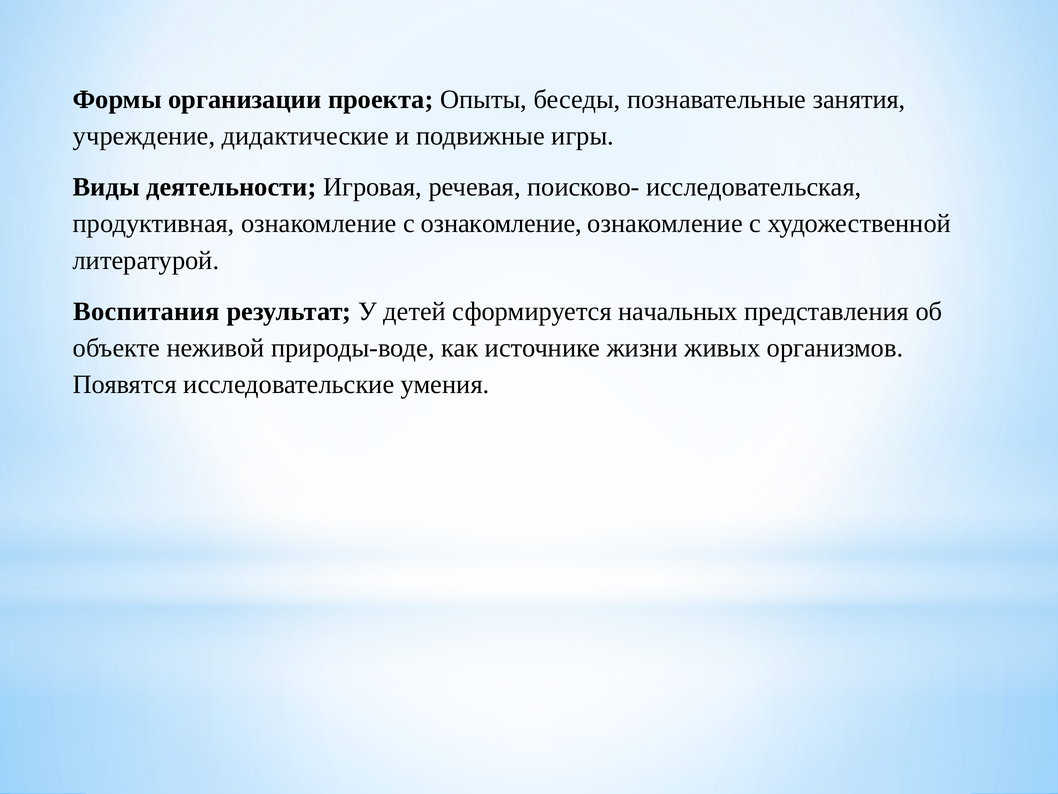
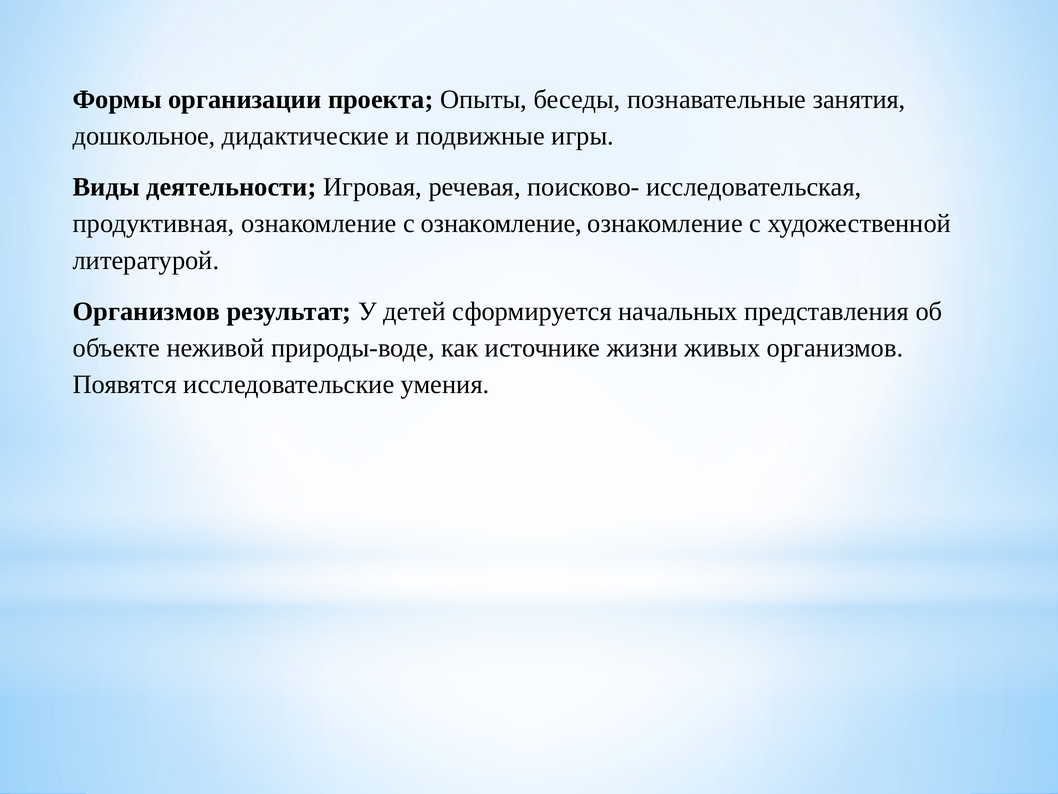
учреждение: учреждение -> дошкольное
Воспитания at (146, 311): Воспитания -> Организмов
